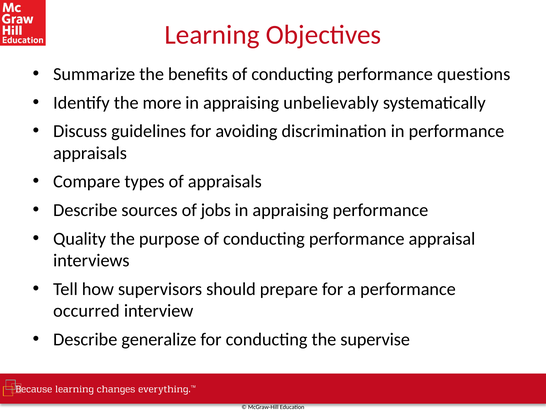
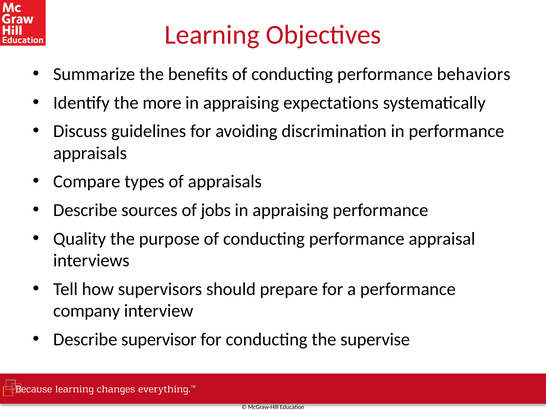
questions: questions -> behaviors
unbelievably: unbelievably -> expectations
occurred: occurred -> company
generalize: generalize -> supervisor
